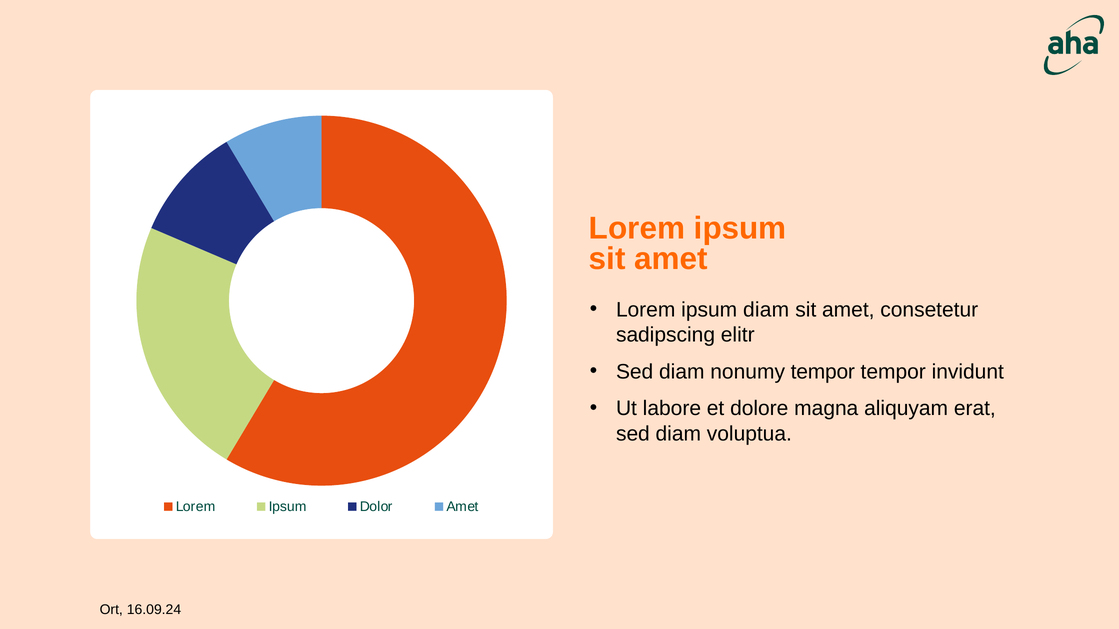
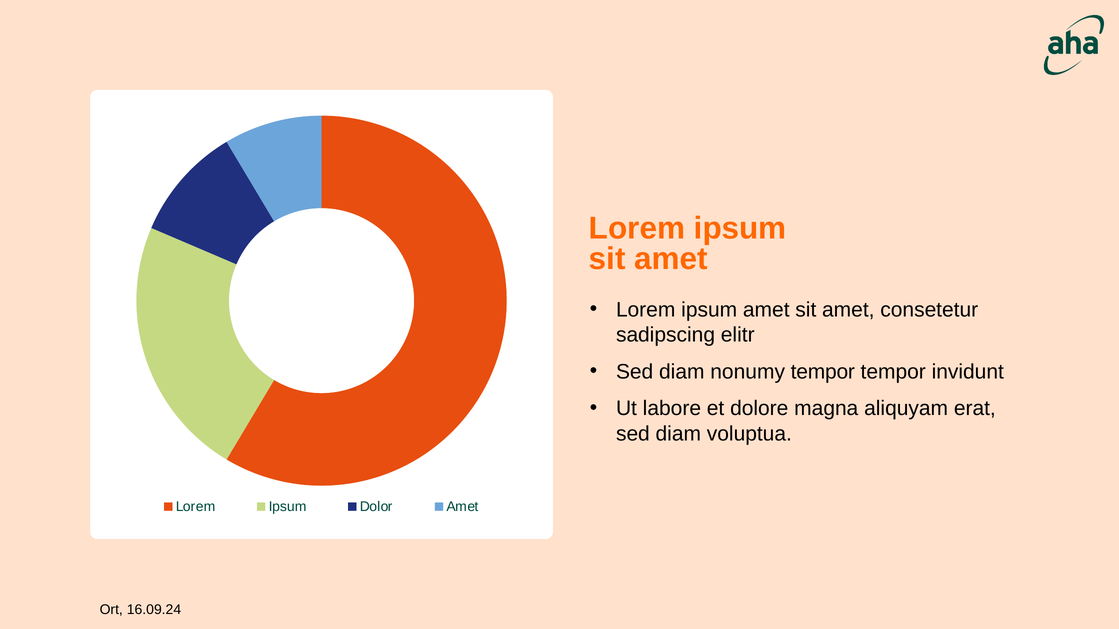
ipsum diam: diam -> amet
